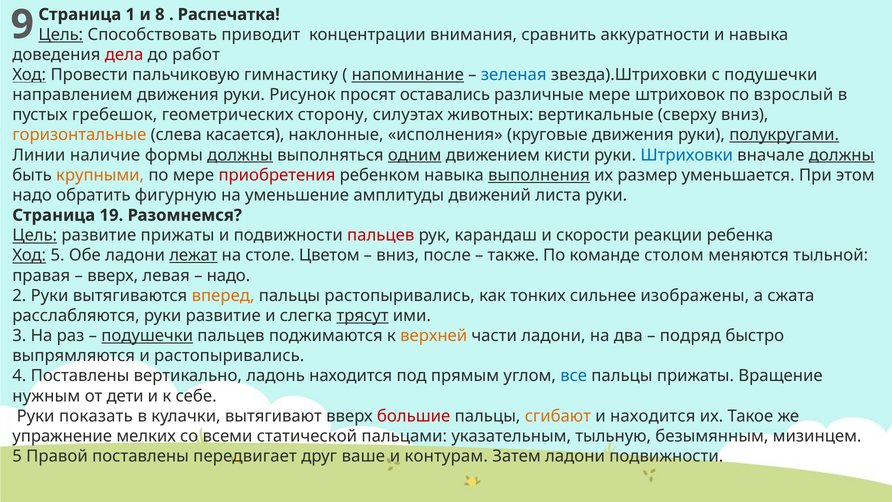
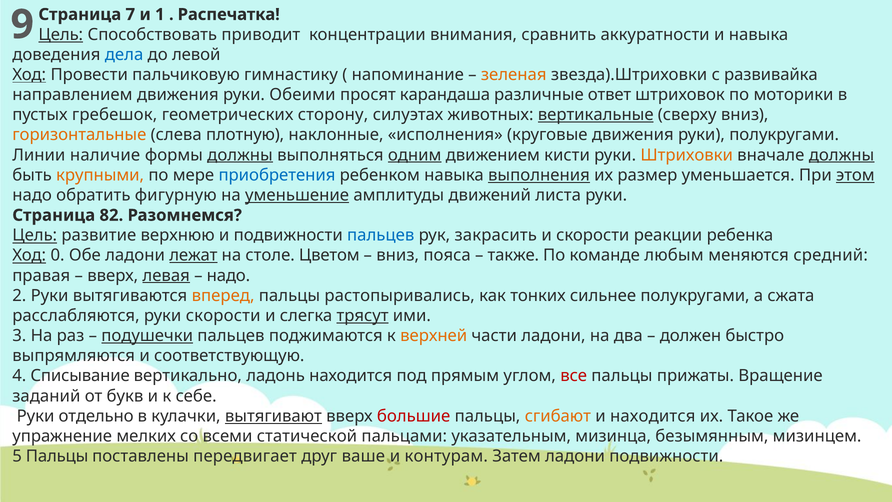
1: 1 -> 7
8: 8 -> 1
дела colour: red -> blue
работ: работ -> левой
напоминание underline: present -> none
зеленая colour: blue -> orange
с подушечки: подушечки -> развивайка
Рисунок: Рисунок -> Обеими
оставались: оставались -> карандаша
различные мере: мере -> ответ
взрослый: взрослый -> моторики
вертикальные underline: none -> present
касается: касается -> плотную
полукругами at (784, 135) underline: present -> none
Штриховки colour: blue -> orange
приобретения colour: red -> blue
этом underline: none -> present
уменьшение underline: none -> present
19: 19 -> 82
развитие прижаты: прижаты -> верхнюю
пальцев at (381, 235) colour: red -> blue
карандаш: карандаш -> закрасить
Ход 5: 5 -> 0
после: после -> пояса
столом: столом -> любым
тыльной: тыльной -> средний
левая underline: none -> present
сильнее изображены: изображены -> полукругами
руки развитие: развитие -> скорости
подряд: подряд -> должен
и растопыривались: растопыривались -> соответствующую
4 Поставлены: Поставлены -> Списывание
все colour: blue -> red
нужным: нужным -> заданий
дети: дети -> букв
показать: показать -> отдельно
вытягивают underline: none -> present
тыльную: тыльную -> мизинца
5 Правой: Правой -> Пальцы
